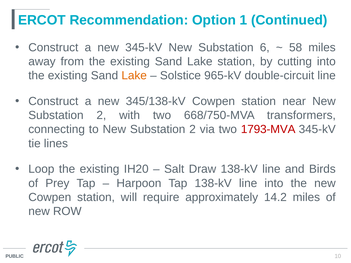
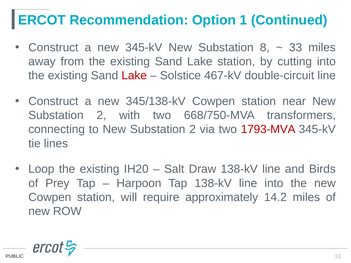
6: 6 -> 8
58: 58 -> 33
Lake at (134, 76) colour: orange -> red
965-kV: 965-kV -> 467-kV
